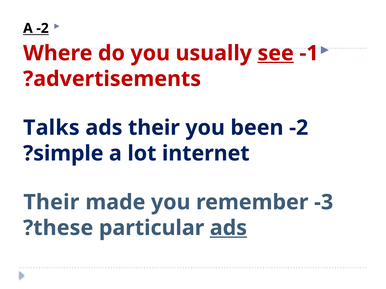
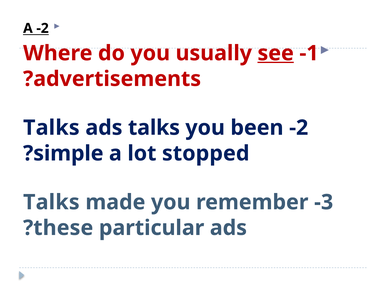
ads their: their -> talks
internet: internet -> stopped
Their at (51, 203): Their -> Talks
ads at (228, 228) underline: present -> none
